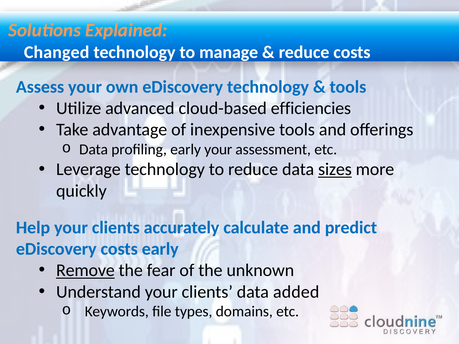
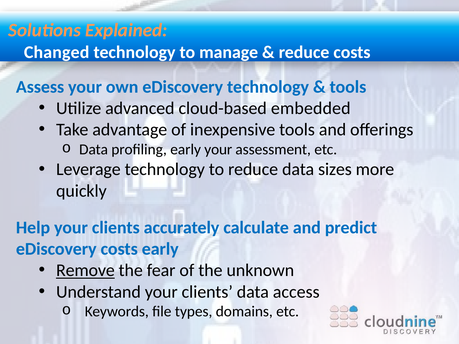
efficiencies: efficiencies -> embedded
sizes underline: present -> none
added: added -> access
